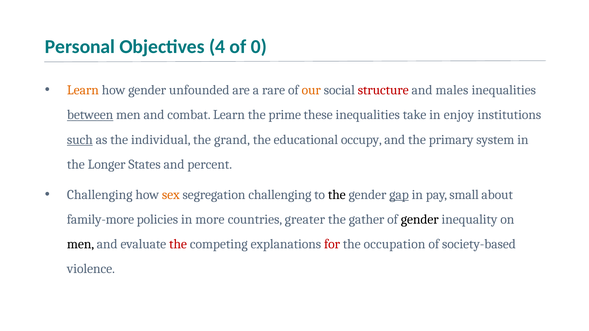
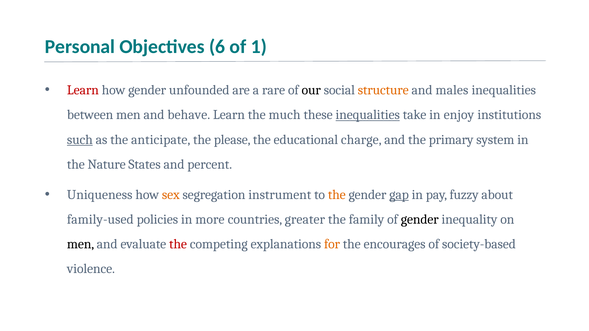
4: 4 -> 6
0: 0 -> 1
Learn at (83, 90) colour: orange -> red
our colour: orange -> black
structure colour: red -> orange
between underline: present -> none
combat: combat -> behave
prime: prime -> much
inequalities at (368, 115) underline: none -> present
individual: individual -> anticipate
grand: grand -> please
occupy: occupy -> charge
Longer: Longer -> Nature
Challenging at (100, 195): Challenging -> Uniqueness
segregation challenging: challenging -> instrument
the at (337, 195) colour: black -> orange
small: small -> fuzzy
family-more: family-more -> family-used
gather: gather -> family
for colour: red -> orange
occupation: occupation -> encourages
